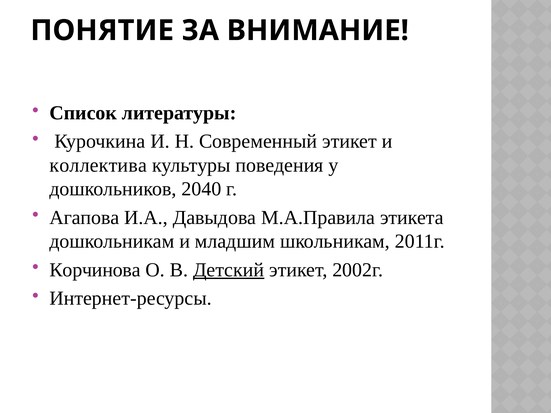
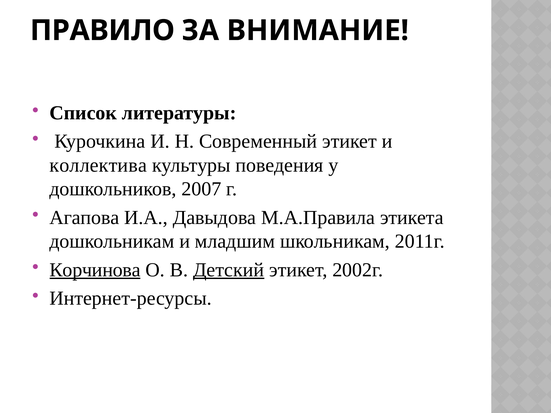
ПОНЯТИЕ: ПОНЯТИЕ -> ПРАВИЛО
2040: 2040 -> 2007
Корчинова underline: none -> present
